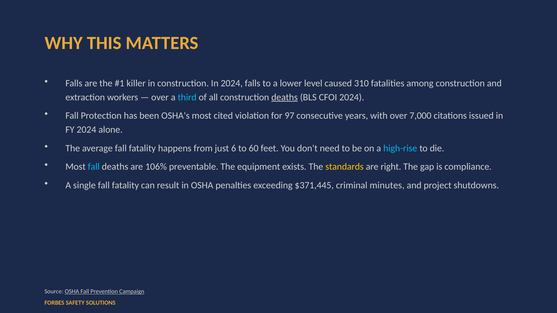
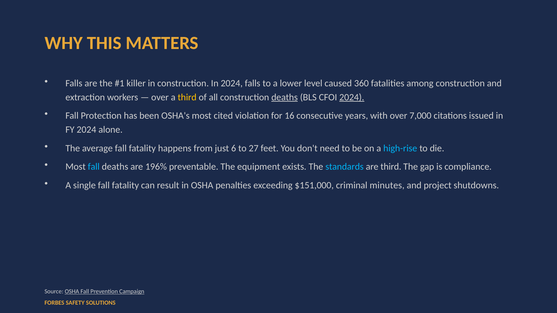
310: 310 -> 360
third at (187, 97) colour: light blue -> yellow
2024 at (352, 97) underline: none -> present
97: 97 -> 16
60: 60 -> 27
106%: 106% -> 196%
standards colour: yellow -> light blue
are right: right -> third
$371,445: $371,445 -> $151,000
